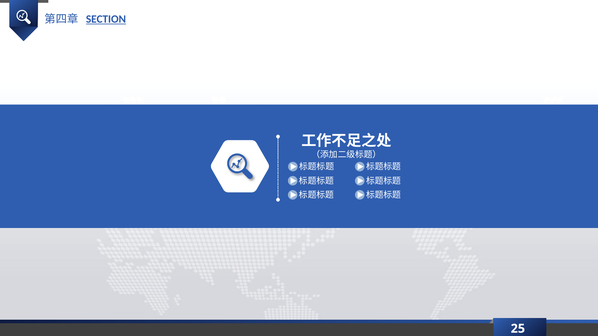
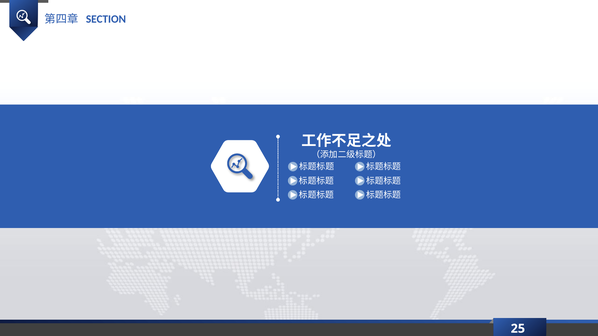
SECTION underline: present -> none
